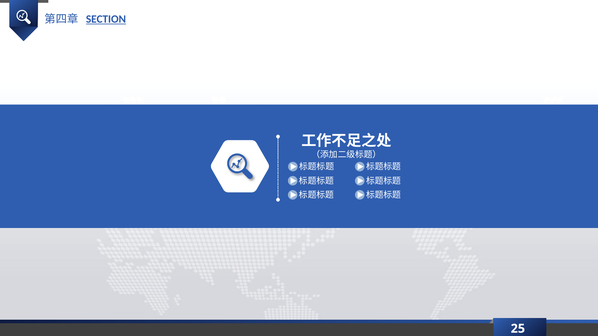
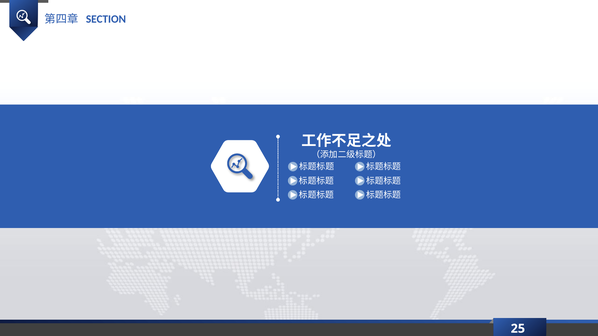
SECTION underline: present -> none
